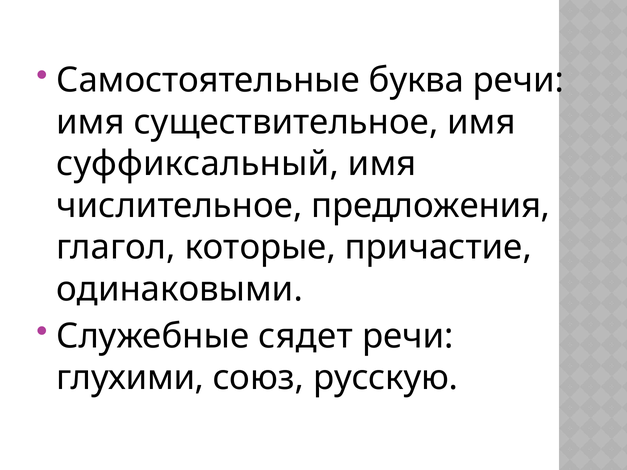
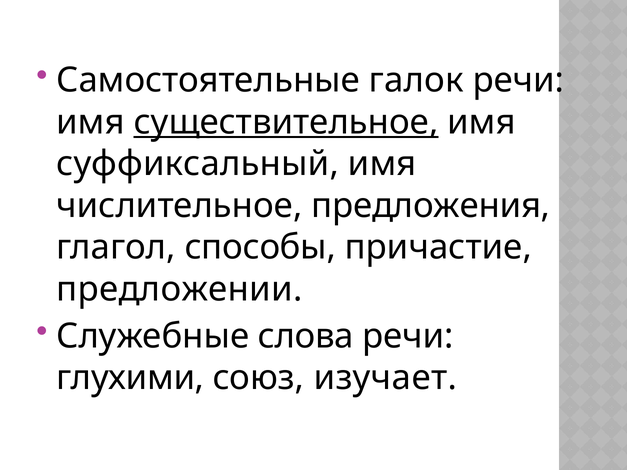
буква: буква -> галок
существительное underline: none -> present
которые: которые -> способы
одинаковыми: одинаковыми -> предложении
сядет: сядет -> слова
русскую: русскую -> изучает
